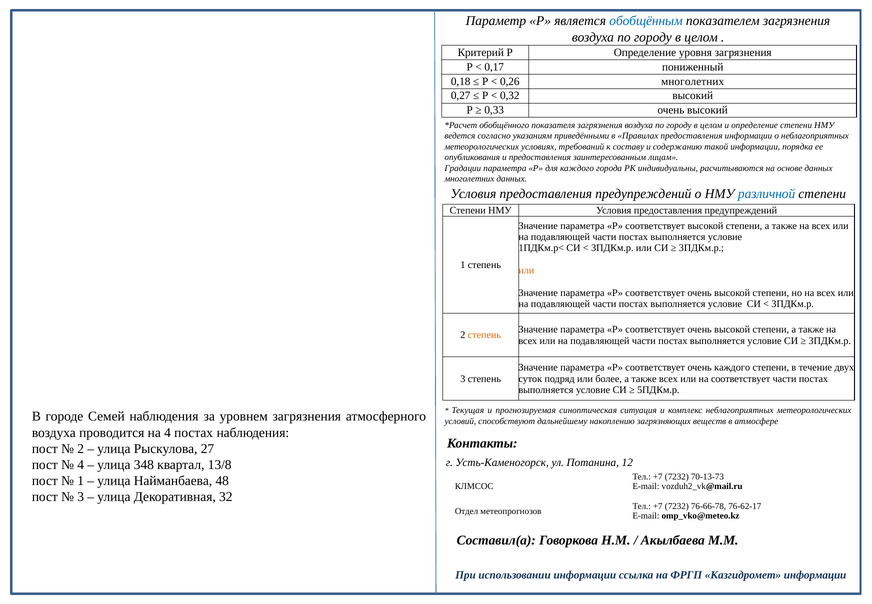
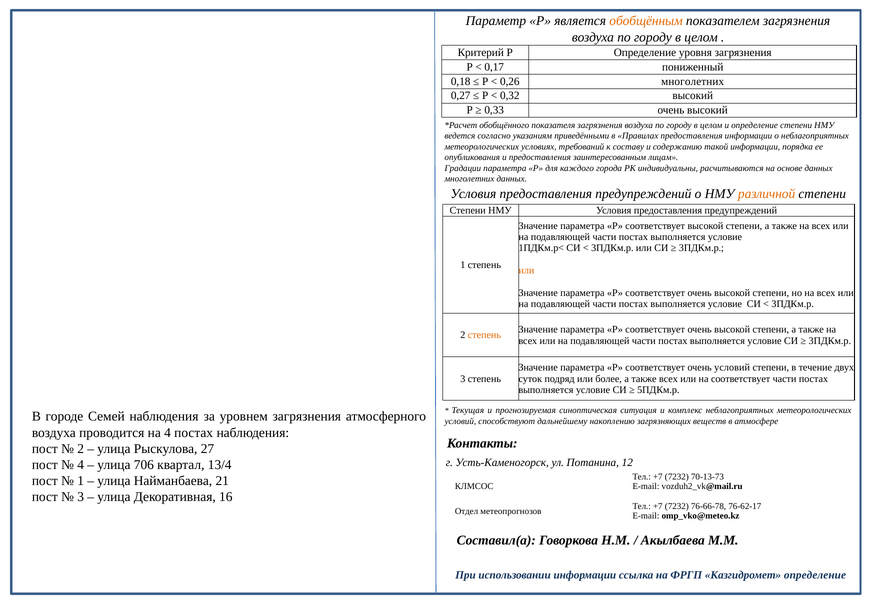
обобщённым colour: blue -> orange
различной colour: blue -> orange
очень каждого: каждого -> условий
348: 348 -> 706
13/8: 13/8 -> 13/4
48: 48 -> 21
32: 32 -> 16
Казгидромет информации: информации -> определение
